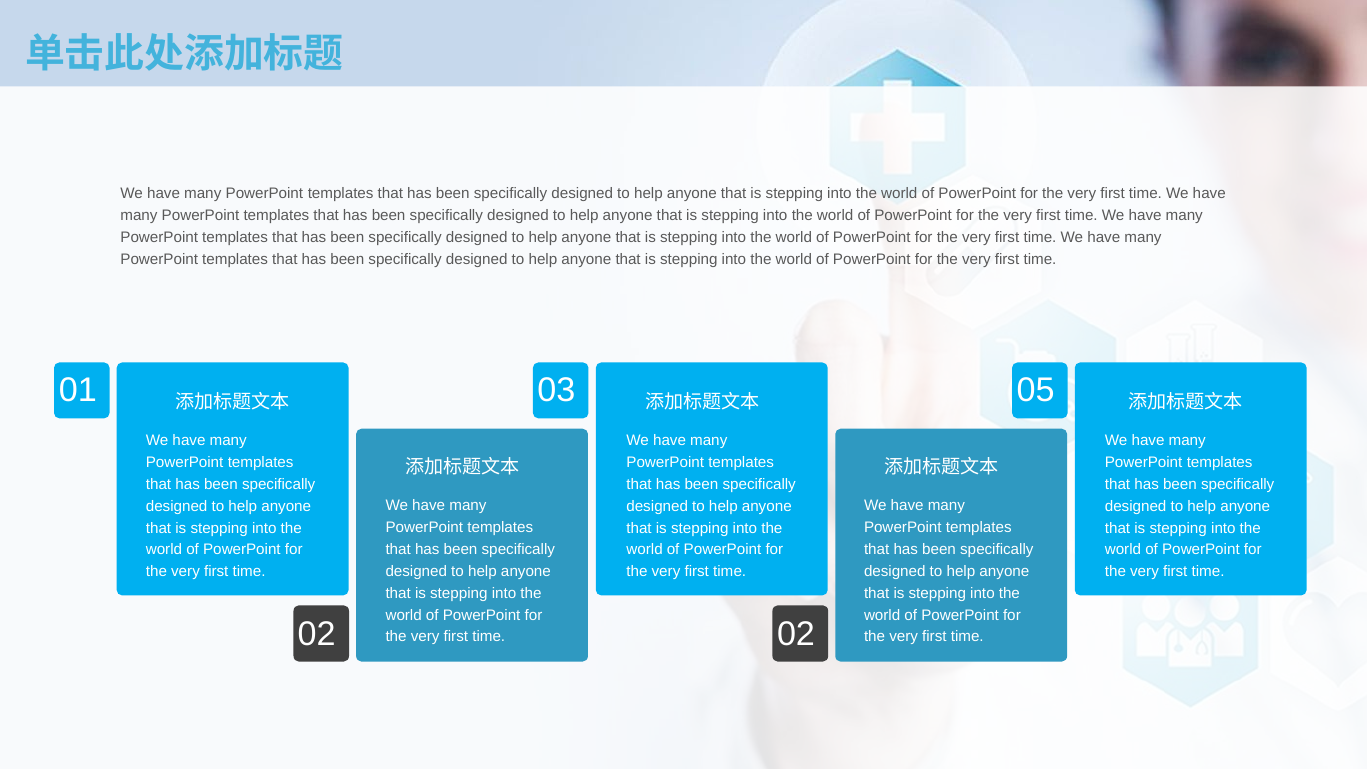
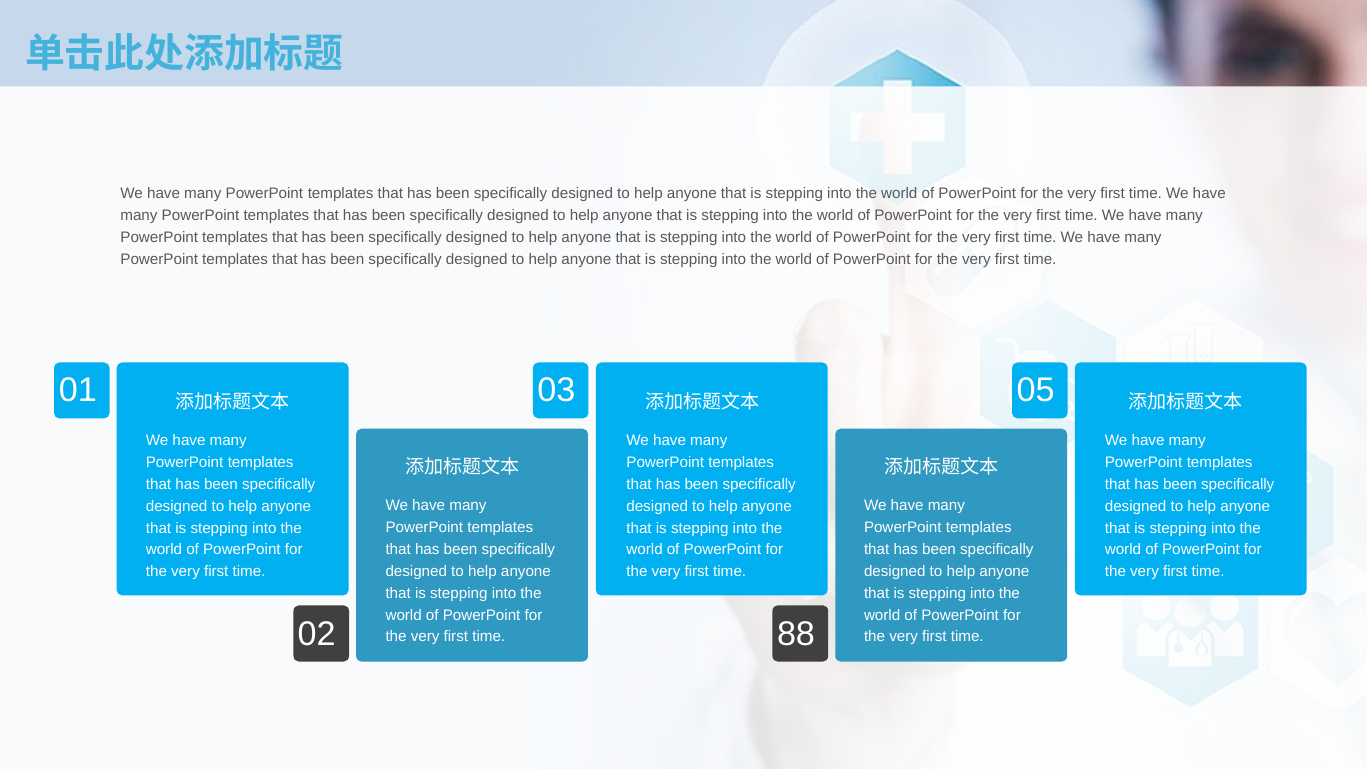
02 02: 02 -> 88
